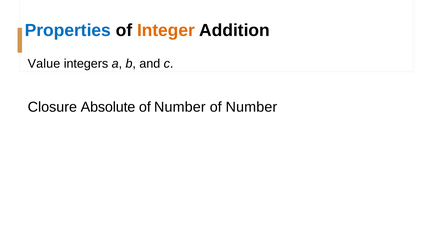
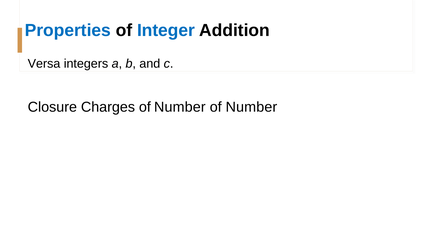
Integer colour: orange -> blue
Value: Value -> Versa
Absolute: Absolute -> Charges
